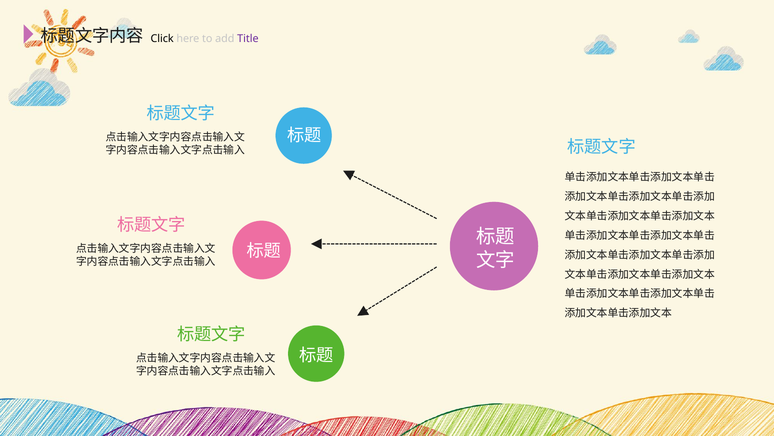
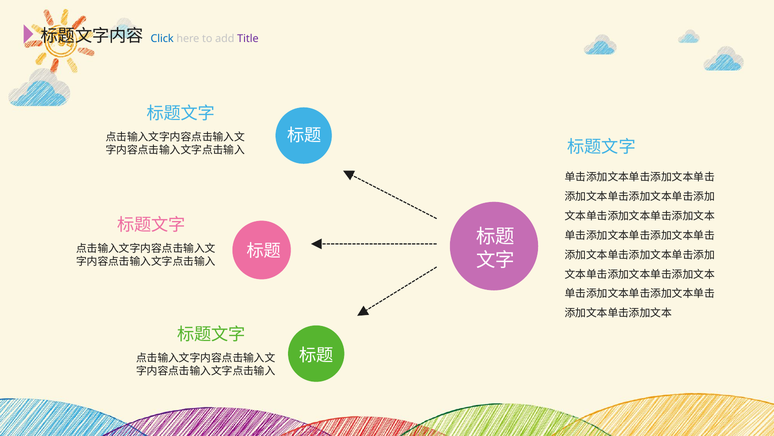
Click colour: black -> blue
